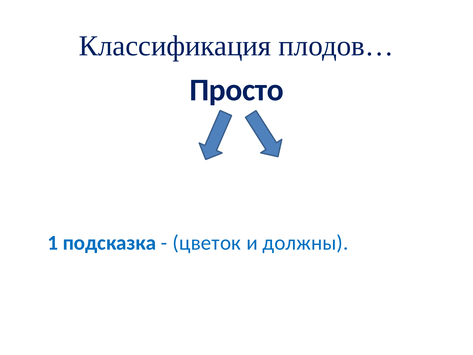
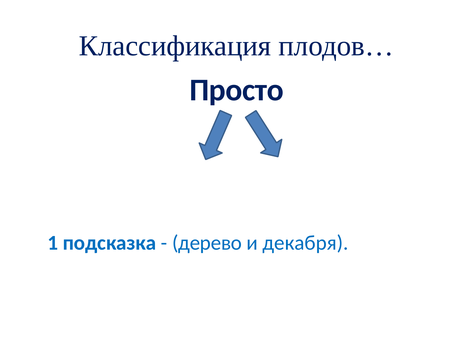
цветок: цветок -> дерево
должны: должны -> декабря
